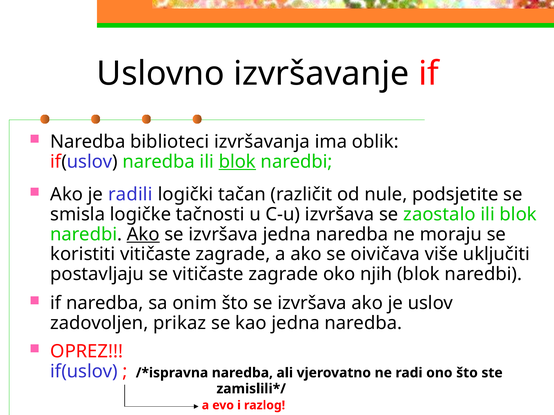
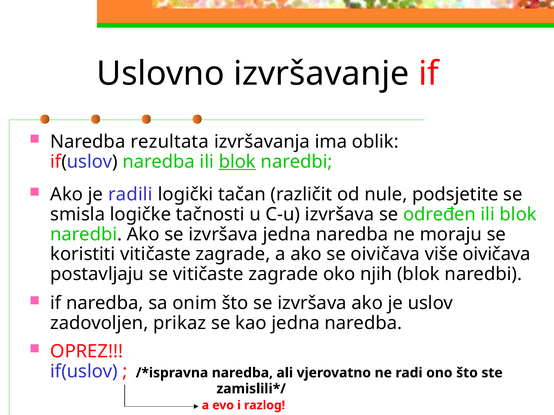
biblioteci: biblioteci -> rezultata
zaostalo: zaostalo -> određen
Ako at (143, 235) underline: present -> none
više uključiti: uključiti -> oivičava
